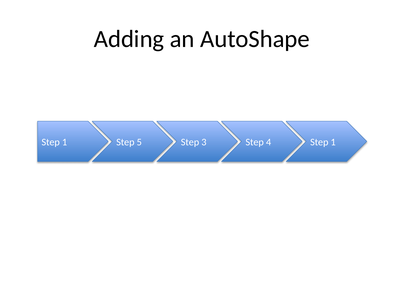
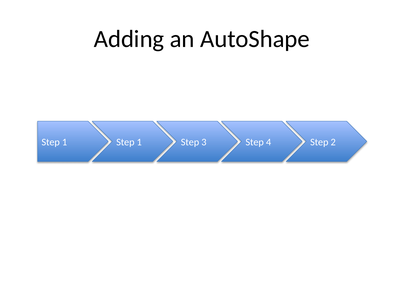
1 Step 5: 5 -> 1
4 Step 1: 1 -> 2
